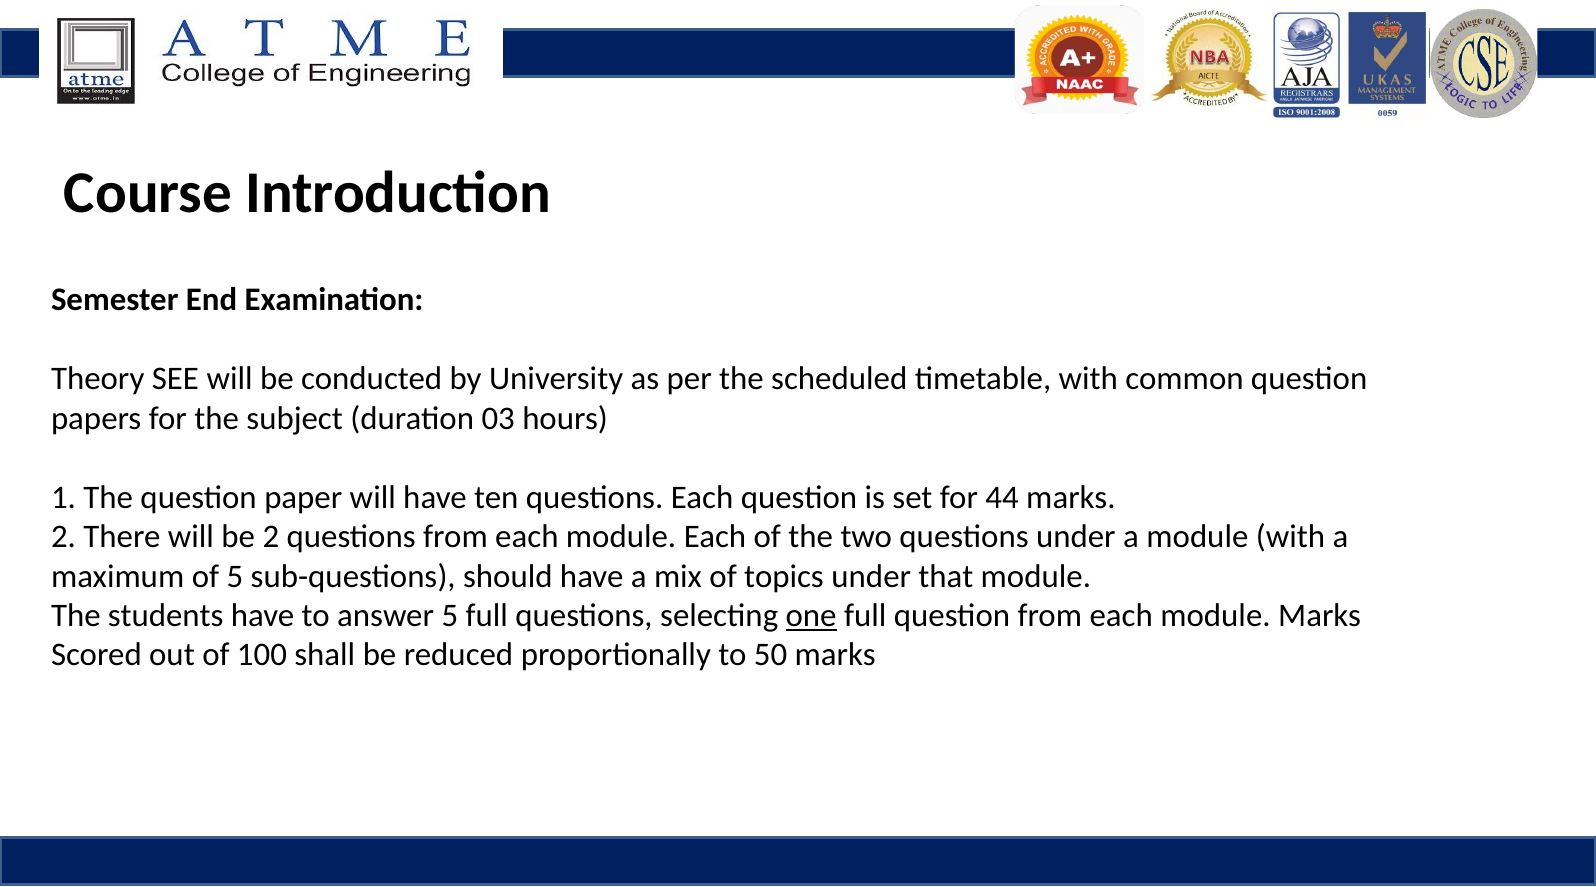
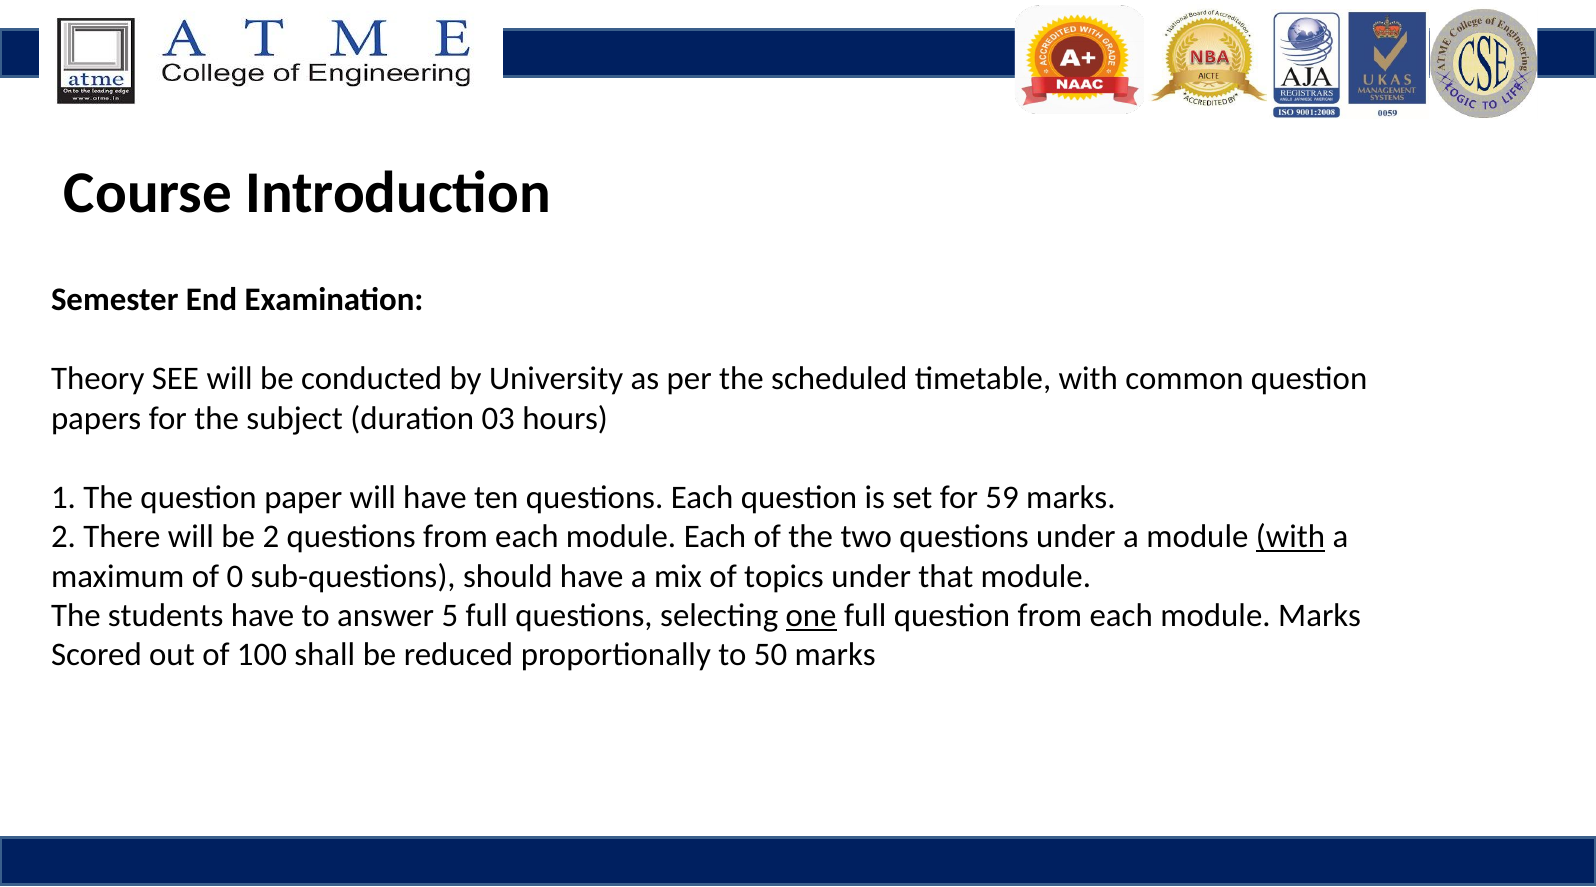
44: 44 -> 59
with at (1290, 537) underline: none -> present
of 5: 5 -> 0
